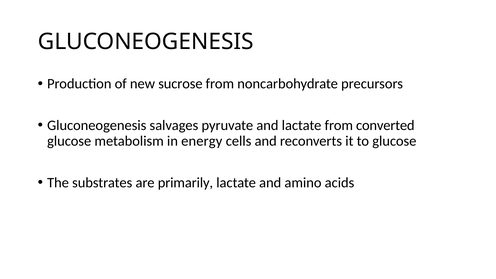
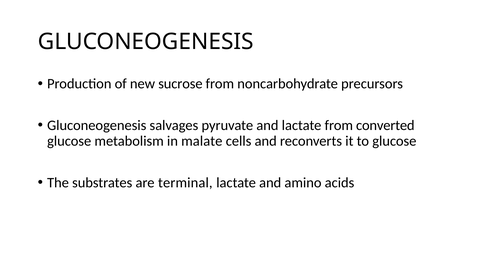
energy: energy -> malate
primarily: primarily -> terminal
